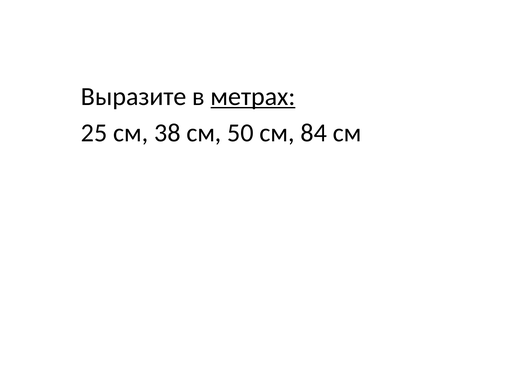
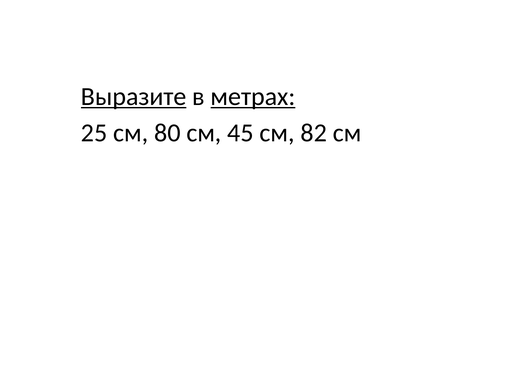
Выразите underline: none -> present
38: 38 -> 80
50: 50 -> 45
84: 84 -> 82
